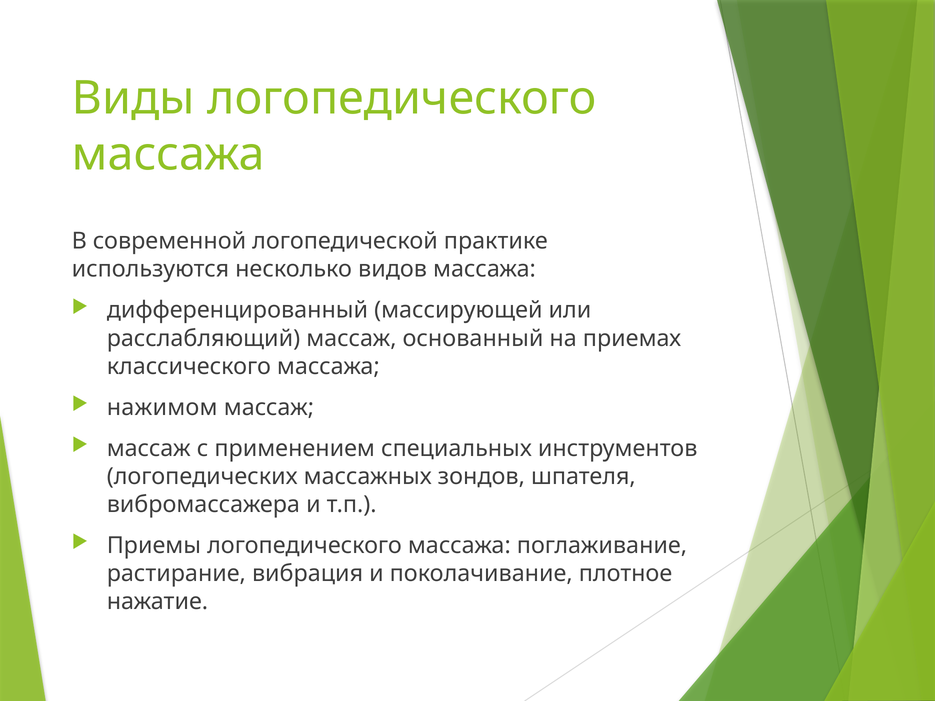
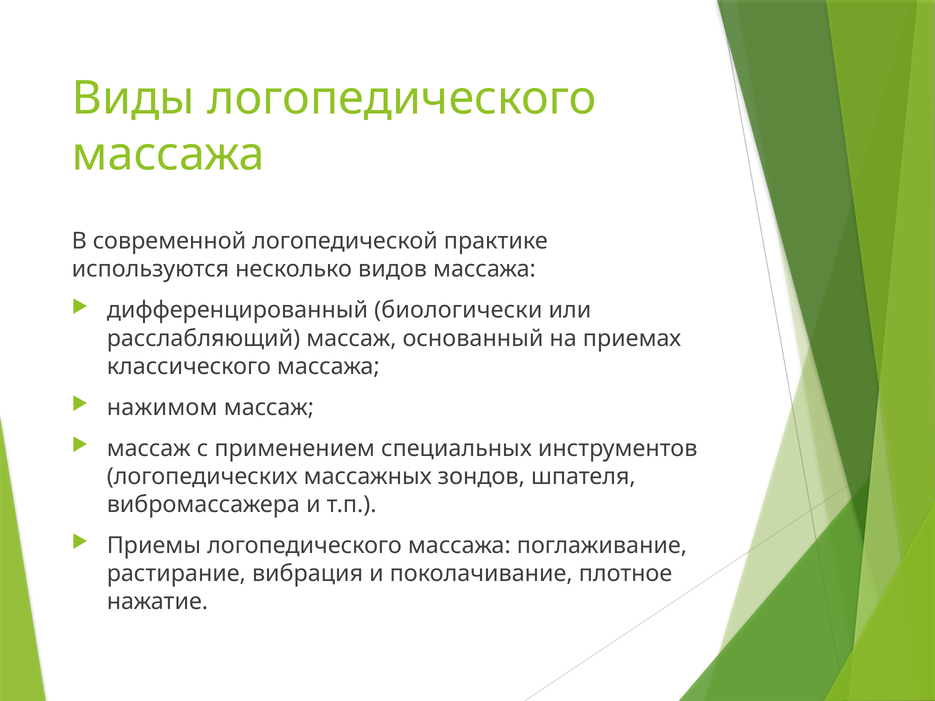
массирующей: массирующей -> биологически
